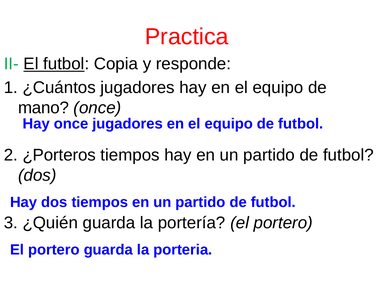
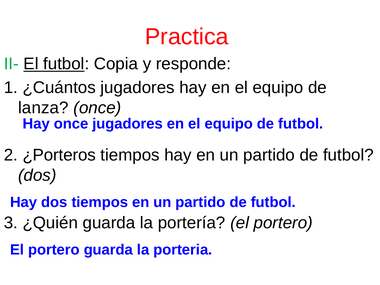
mano: mano -> lanza
